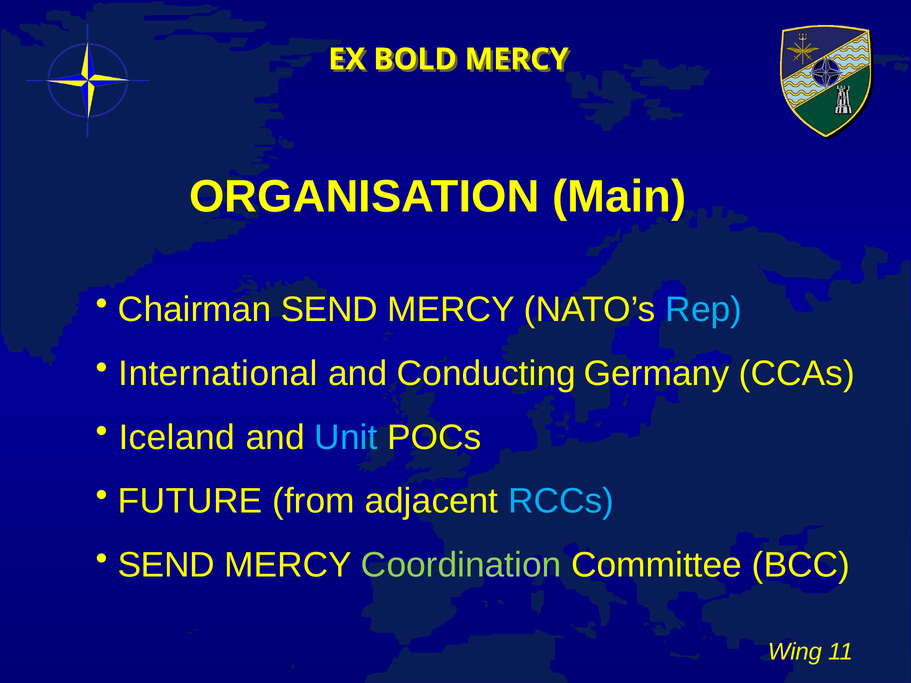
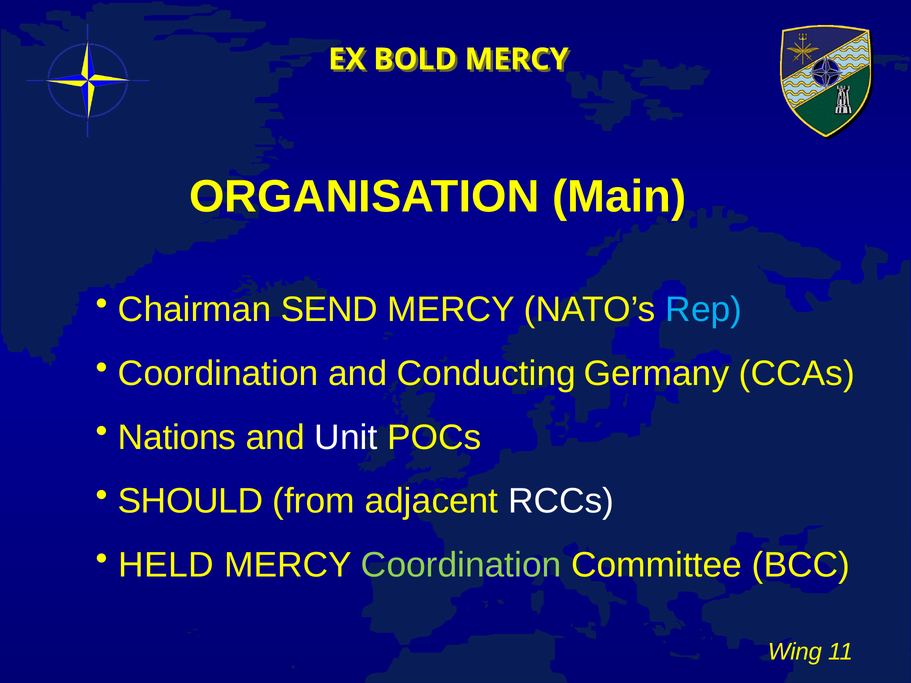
International at (218, 374): International -> Coordination
Iceland: Iceland -> Nations
Unit colour: light blue -> white
FUTURE: FUTURE -> SHOULD
RCCs colour: light blue -> white
SEND at (166, 565): SEND -> HELD
